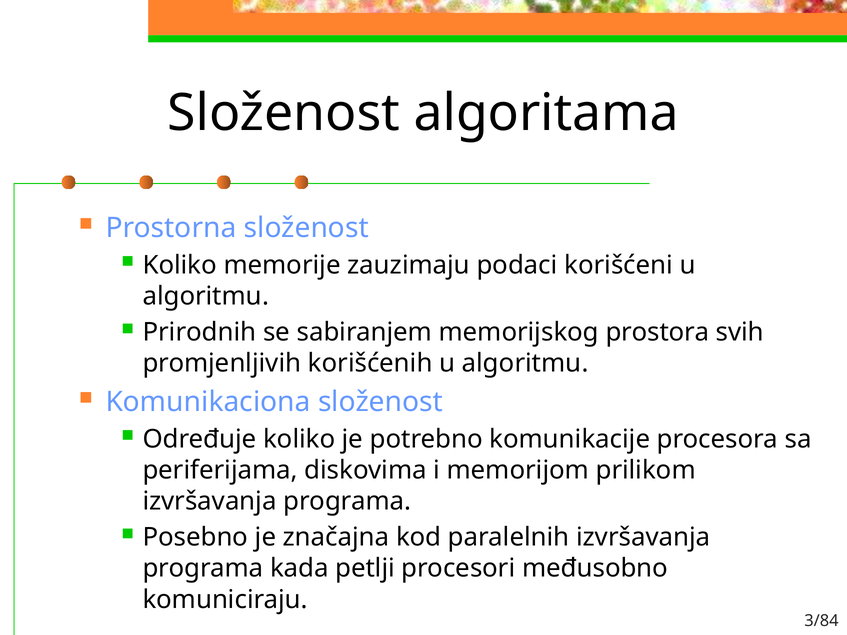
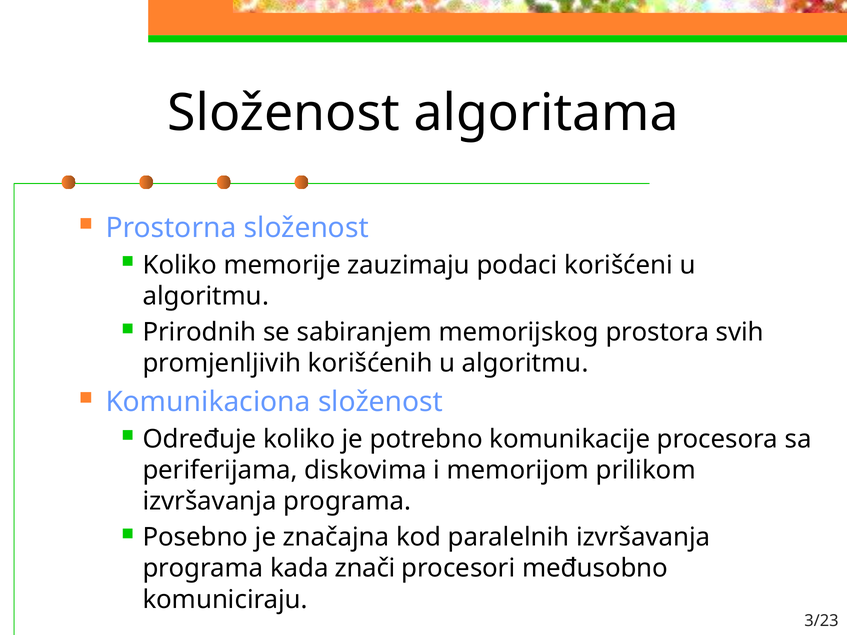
petlji: petlji -> znači
3/84: 3/84 -> 3/23
